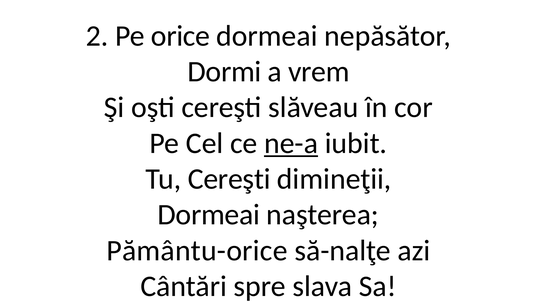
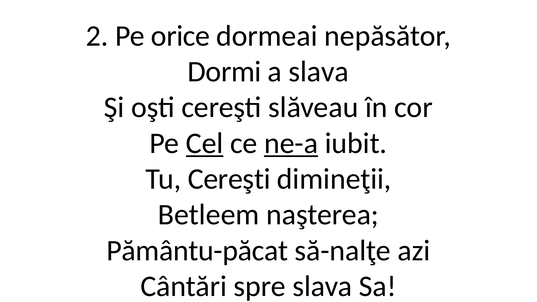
a vrem: vrem -> slava
Cel underline: none -> present
Dormeai at (209, 215): Dormeai -> Betleem
Pământu-orice: Pământu-orice -> Pământu-păcat
